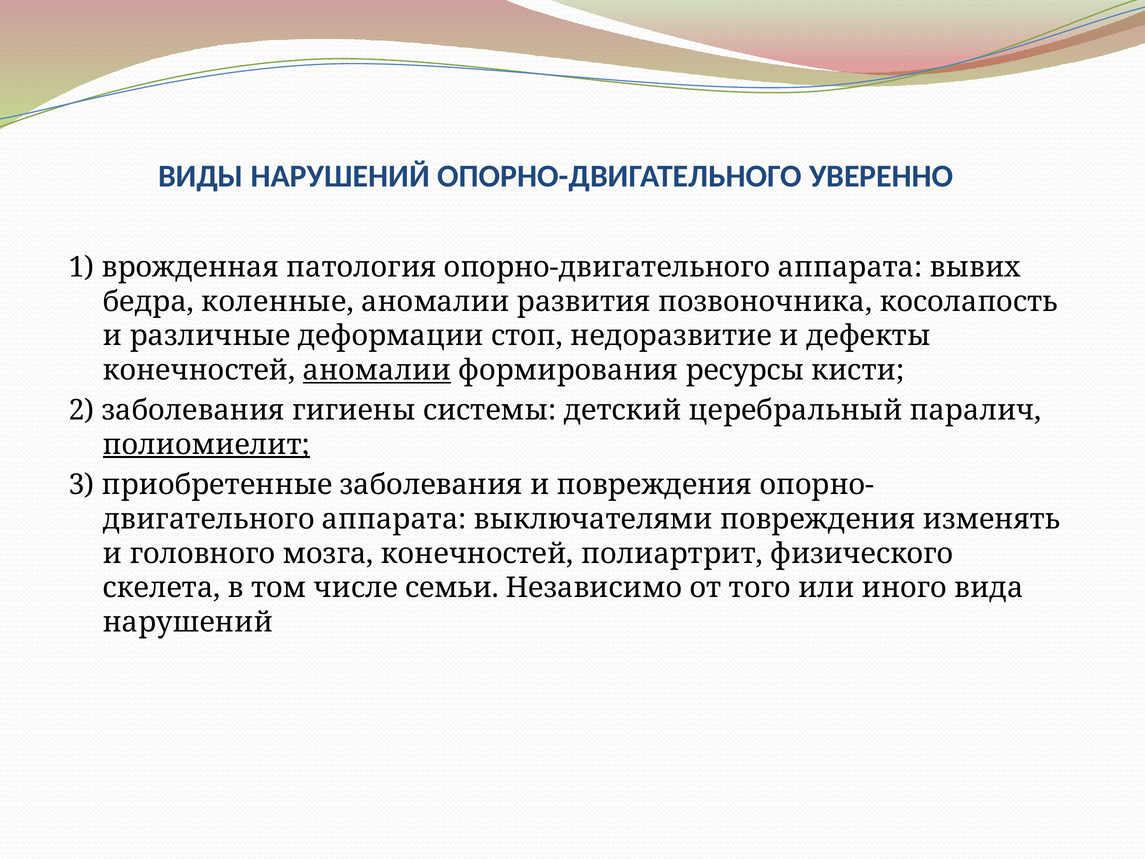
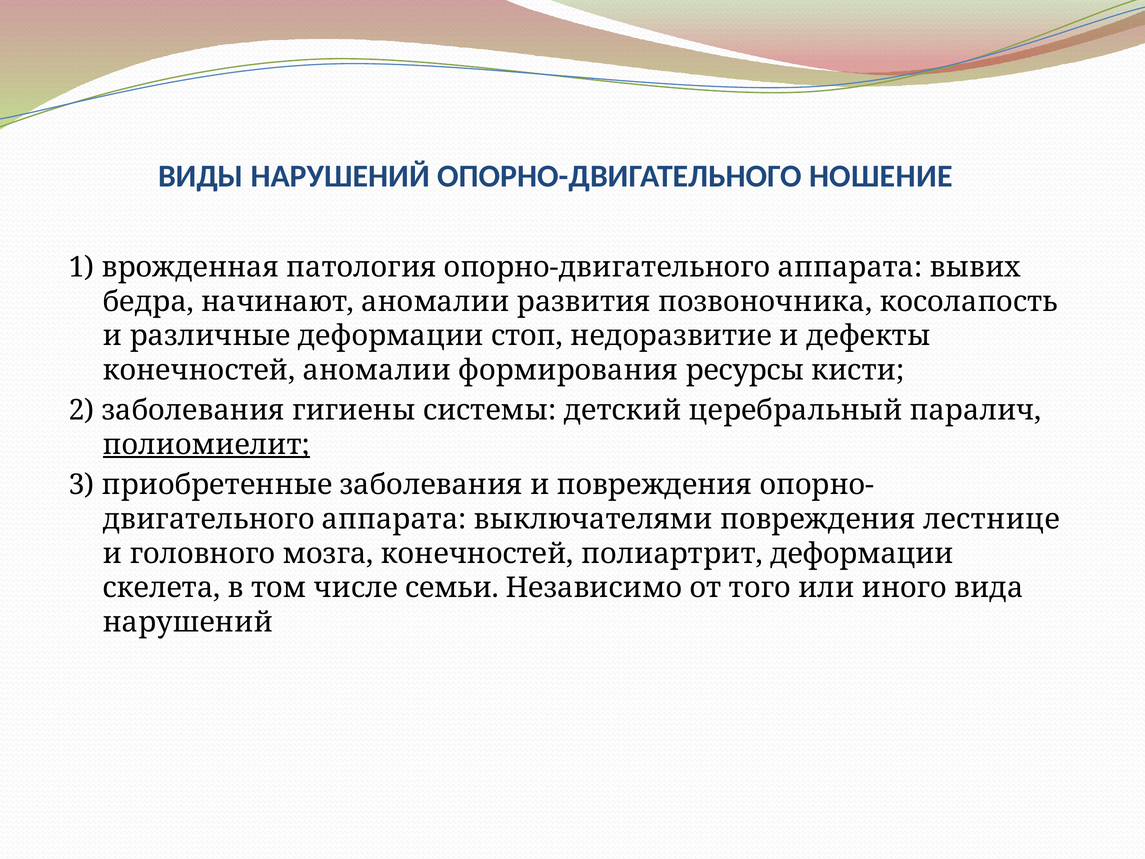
УВЕРЕННО: УВЕРЕННО -> НОШЕНИЕ
коленные: коленные -> начинают
аномалии at (377, 370) underline: present -> none
изменять: изменять -> лестнице
полиартрит физического: физического -> деформации
